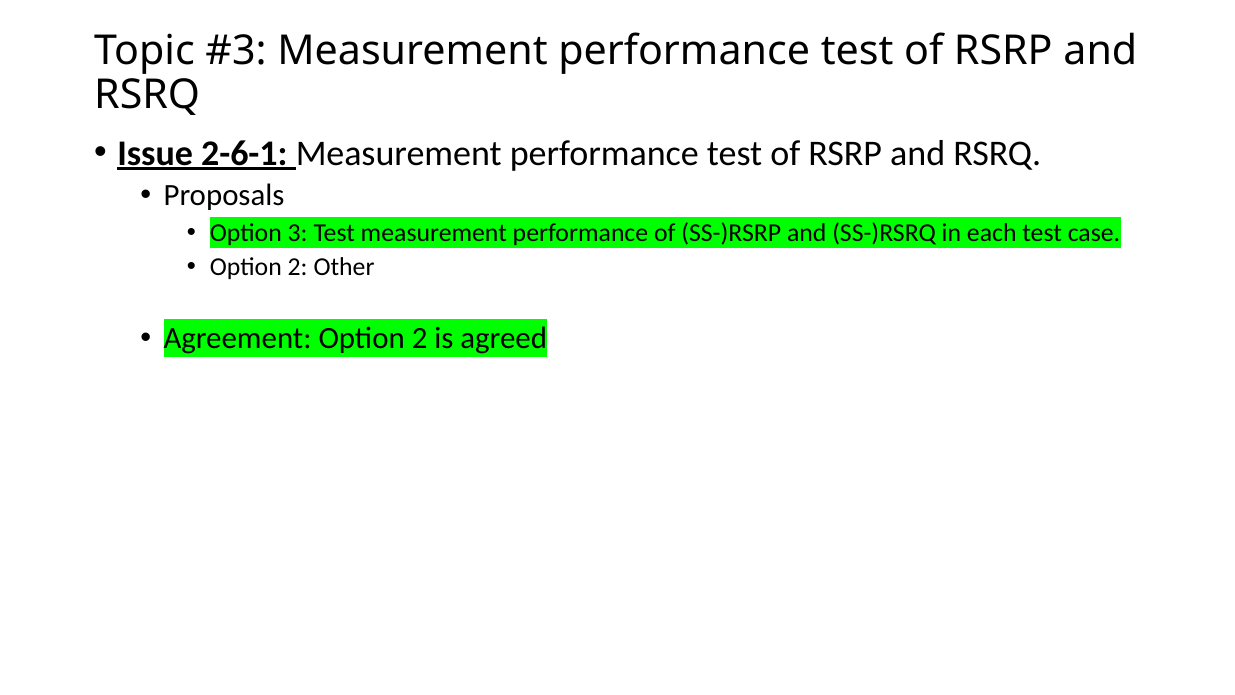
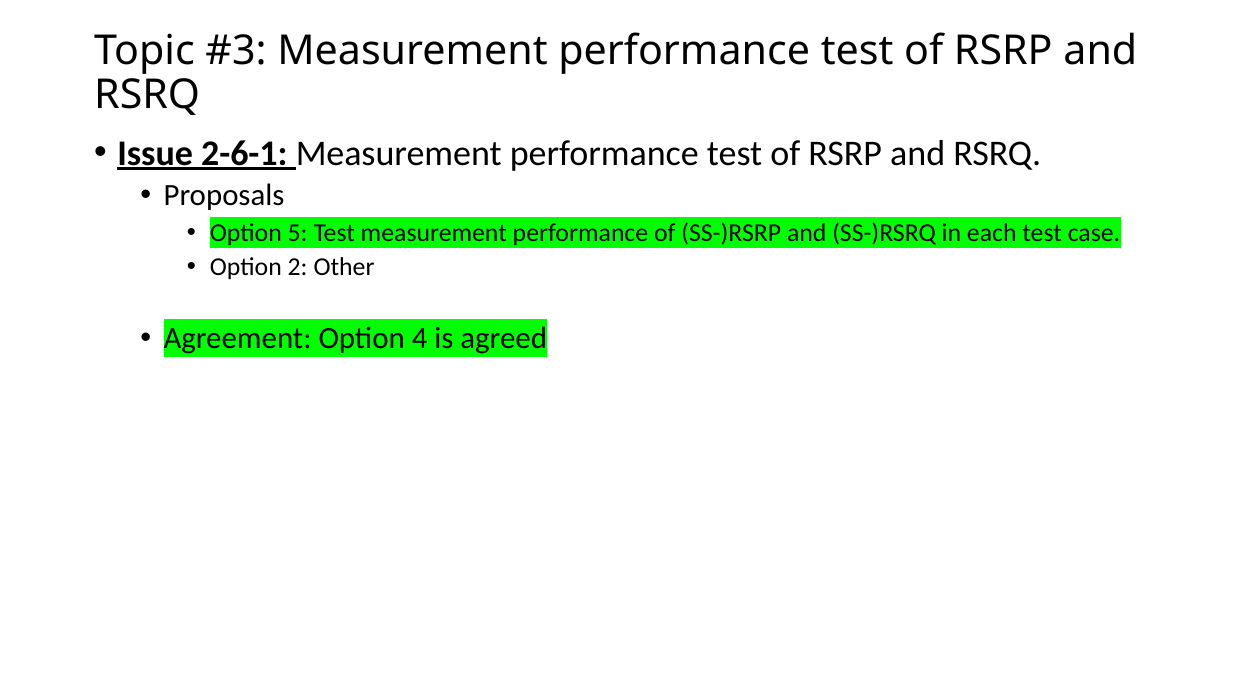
3: 3 -> 5
Agreement Option 2: 2 -> 4
